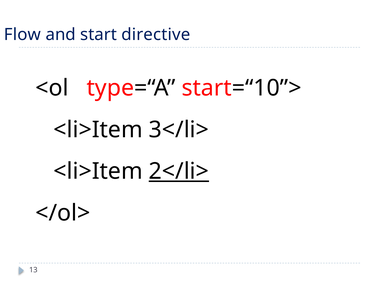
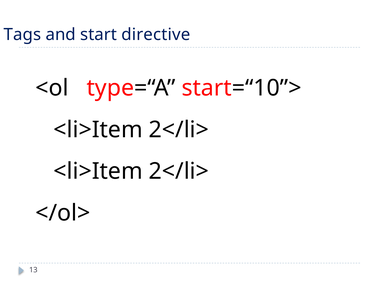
Flow: Flow -> Tags
3</li> at (179, 130): 3</li> -> 2</li>
2</li> at (179, 171) underline: present -> none
